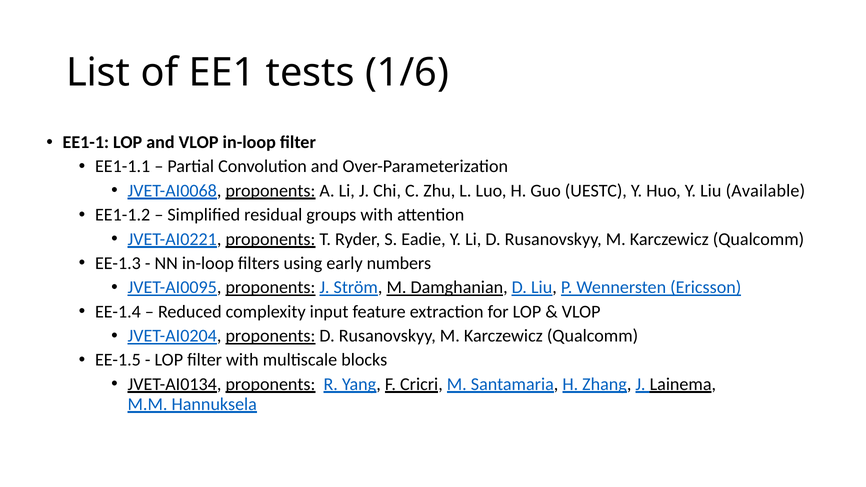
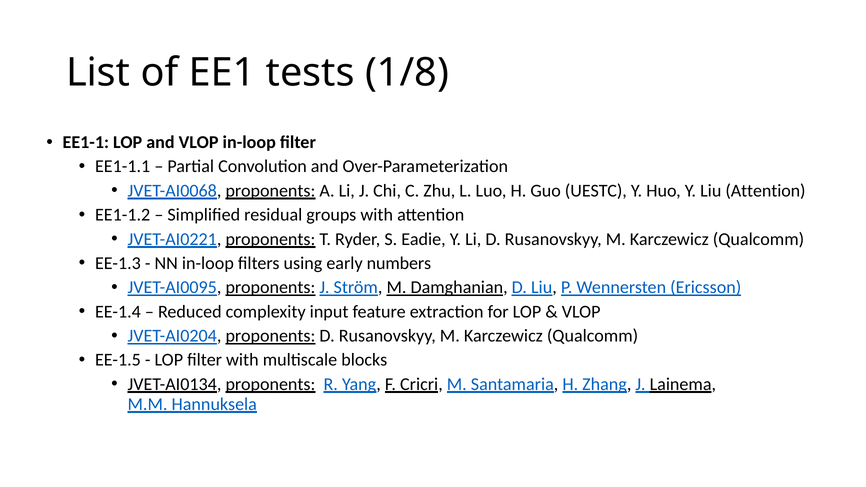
1/6: 1/6 -> 1/8
Liu Available: Available -> Attention
